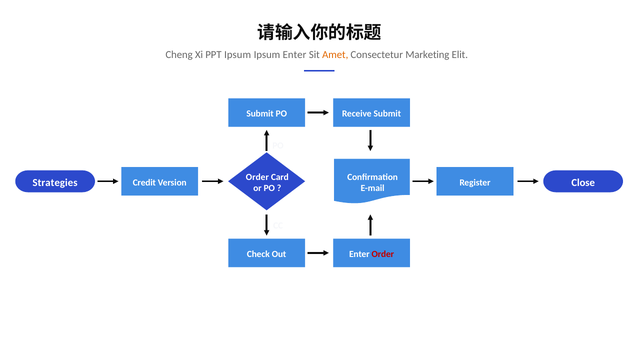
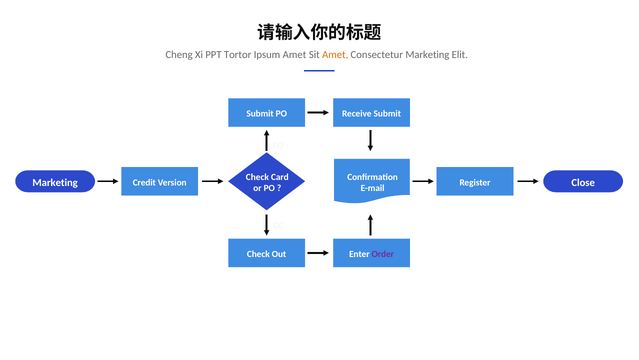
PPT Ipsum: Ipsum -> Tortor
Ipsum Enter: Enter -> Amet
Order at (257, 177): Order -> Check
Strategies at (55, 182): Strategies -> Marketing
Order at (383, 254) colour: red -> purple
